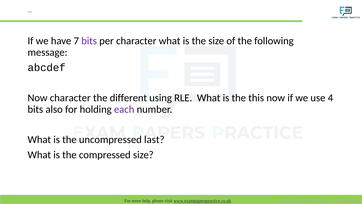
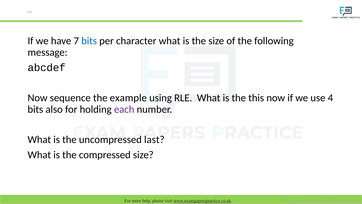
bits at (89, 41) colour: purple -> blue
Now character: character -> sequence
different: different -> example
